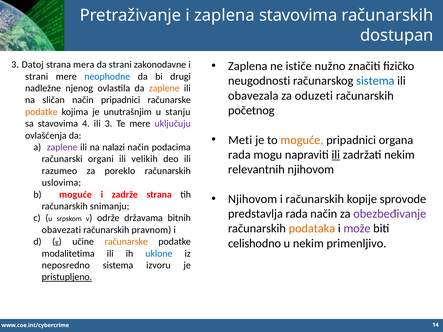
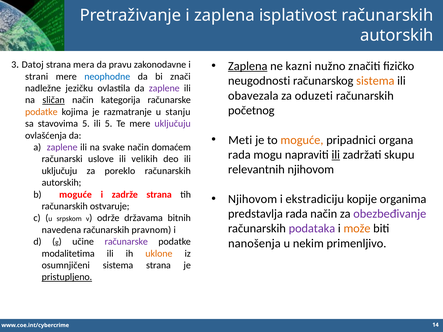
zaplena stavovima: stavovima -> isplativost
dostupan at (397, 35): dostupan -> autorskih
da strani: strani -> pravu
Zaplena at (248, 66) underline: none -> present
ističe: ističe -> kazni
drugi: drugi -> znači
sistema at (375, 81) colour: blue -> orange
njenog: njenog -> jezičku
zaplene at (164, 88) colour: orange -> purple
sličan underline: none -> present
način pripadnici: pripadnici -> kategorija
unutrašnjim: unutrašnjim -> razmatranje
stavovima 4: 4 -> 5
ili 3: 3 -> 5
nalazi: nalazi -> svake
podacima: podacima -> domaćem
zadržati nekim: nekim -> skupu
organi: organi -> uslove
razumeo at (59, 171): razumeo -> uključuju
uslovima at (61, 183): uslovima -> autorskih
i računarskih: računarskih -> ekstradiciju
sprovode: sprovode -> organima
snimanju: snimanju -> ostvaruje
podataka colour: orange -> purple
može colour: purple -> orange
obavezati: obavezati -> navedena
računarske at (126, 242) colour: orange -> purple
celishodno: celishodno -> nanošenja
uklone colour: blue -> orange
neposredno: neposredno -> osumnjičeni
sistema izvoru: izvoru -> strana
